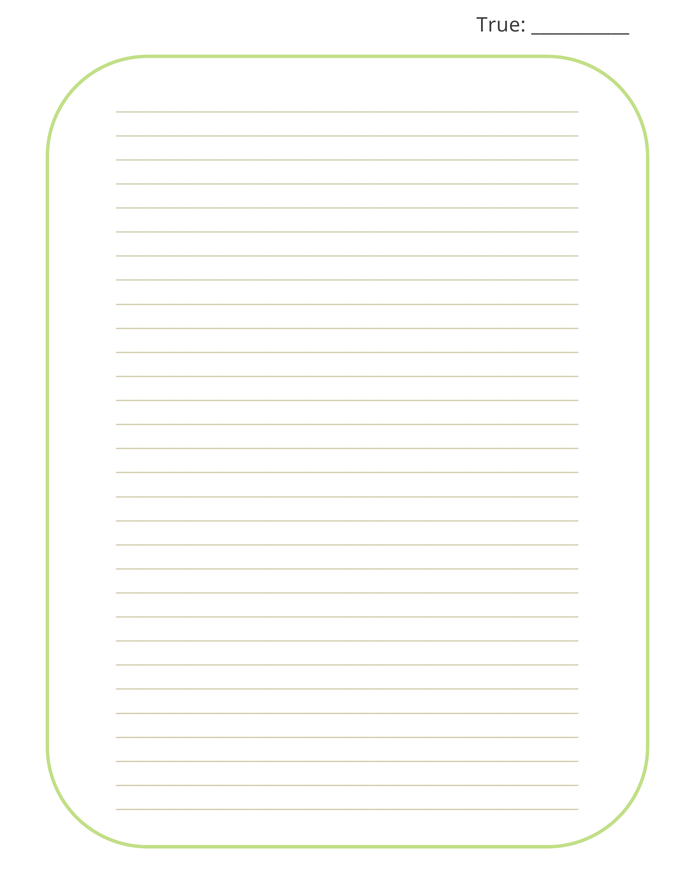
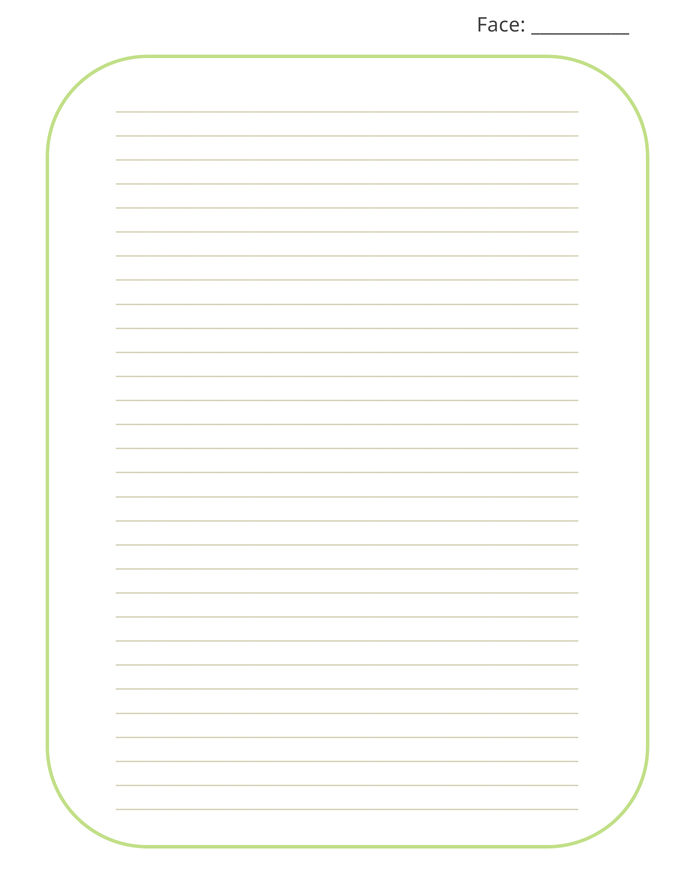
True: True -> Face
